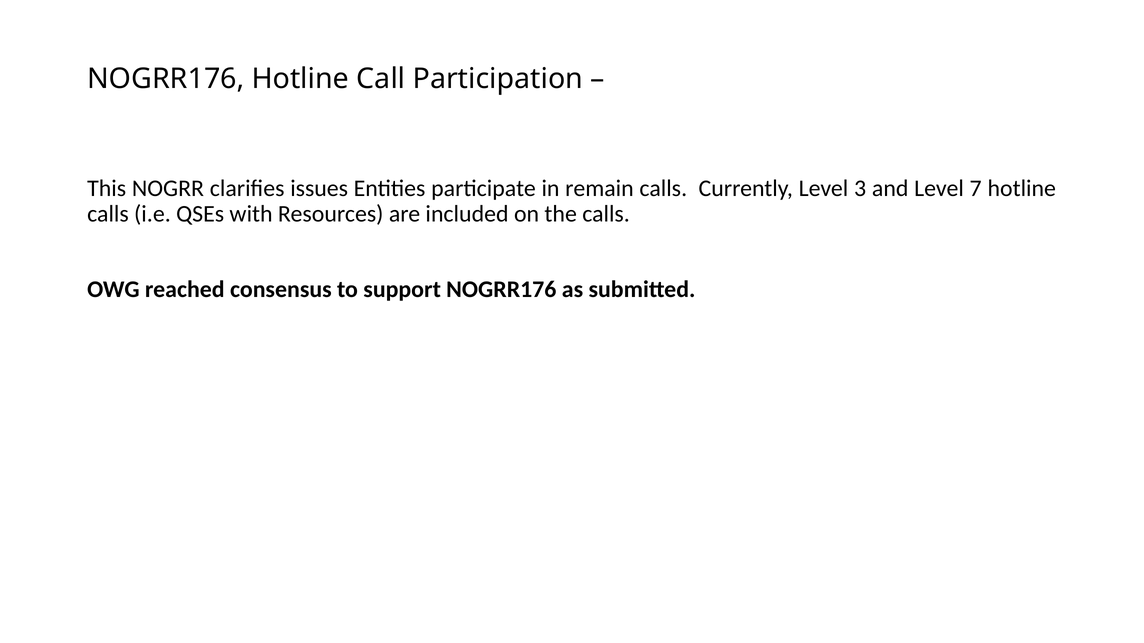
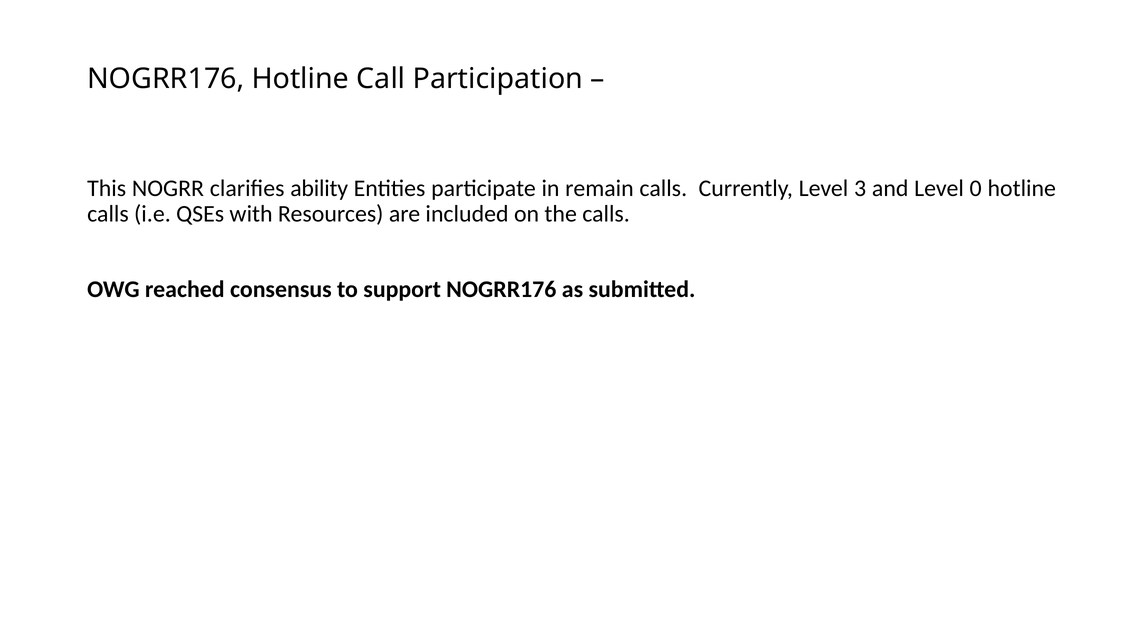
issues: issues -> ability
7: 7 -> 0
